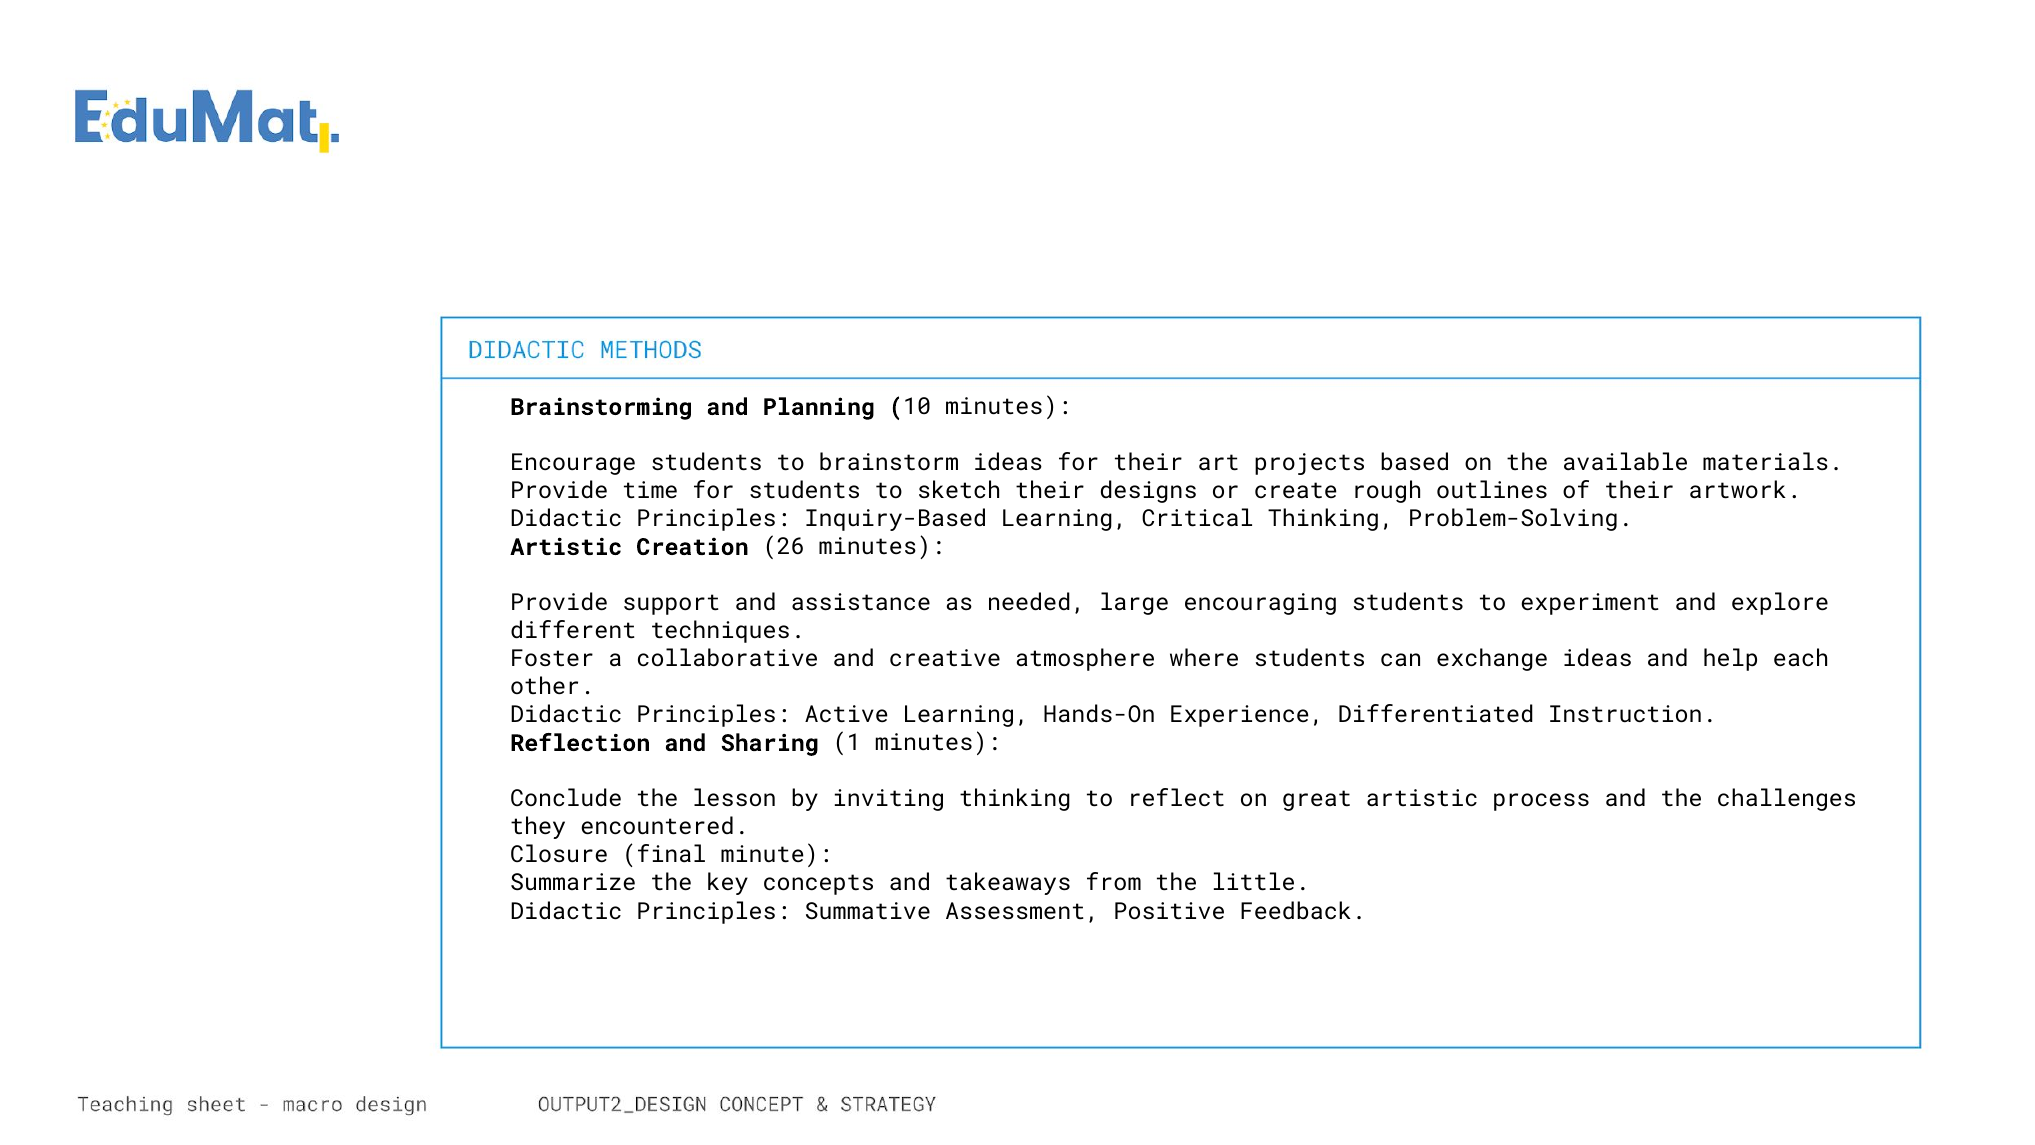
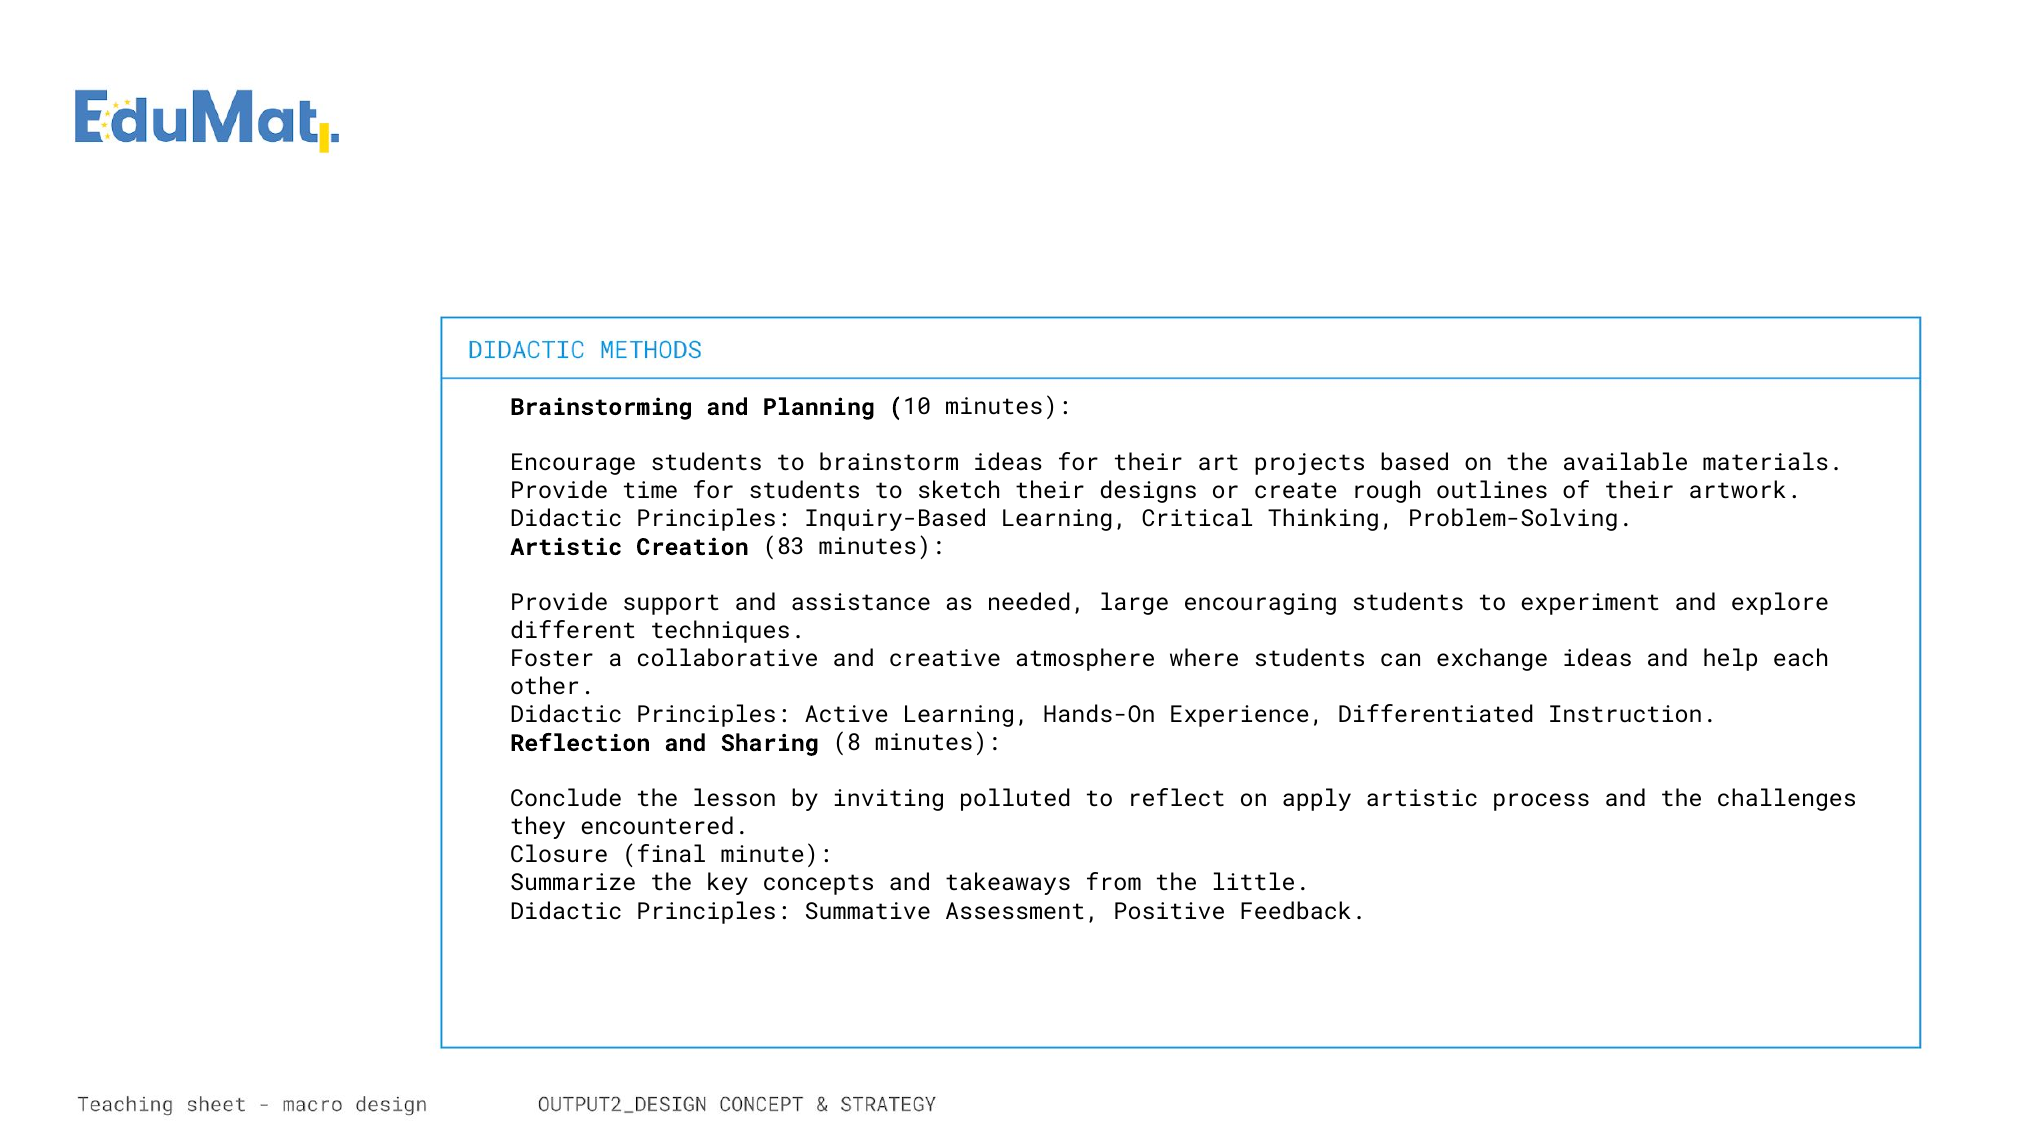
26: 26 -> 83
1: 1 -> 8
inviting thinking: thinking -> polluted
great: great -> apply
